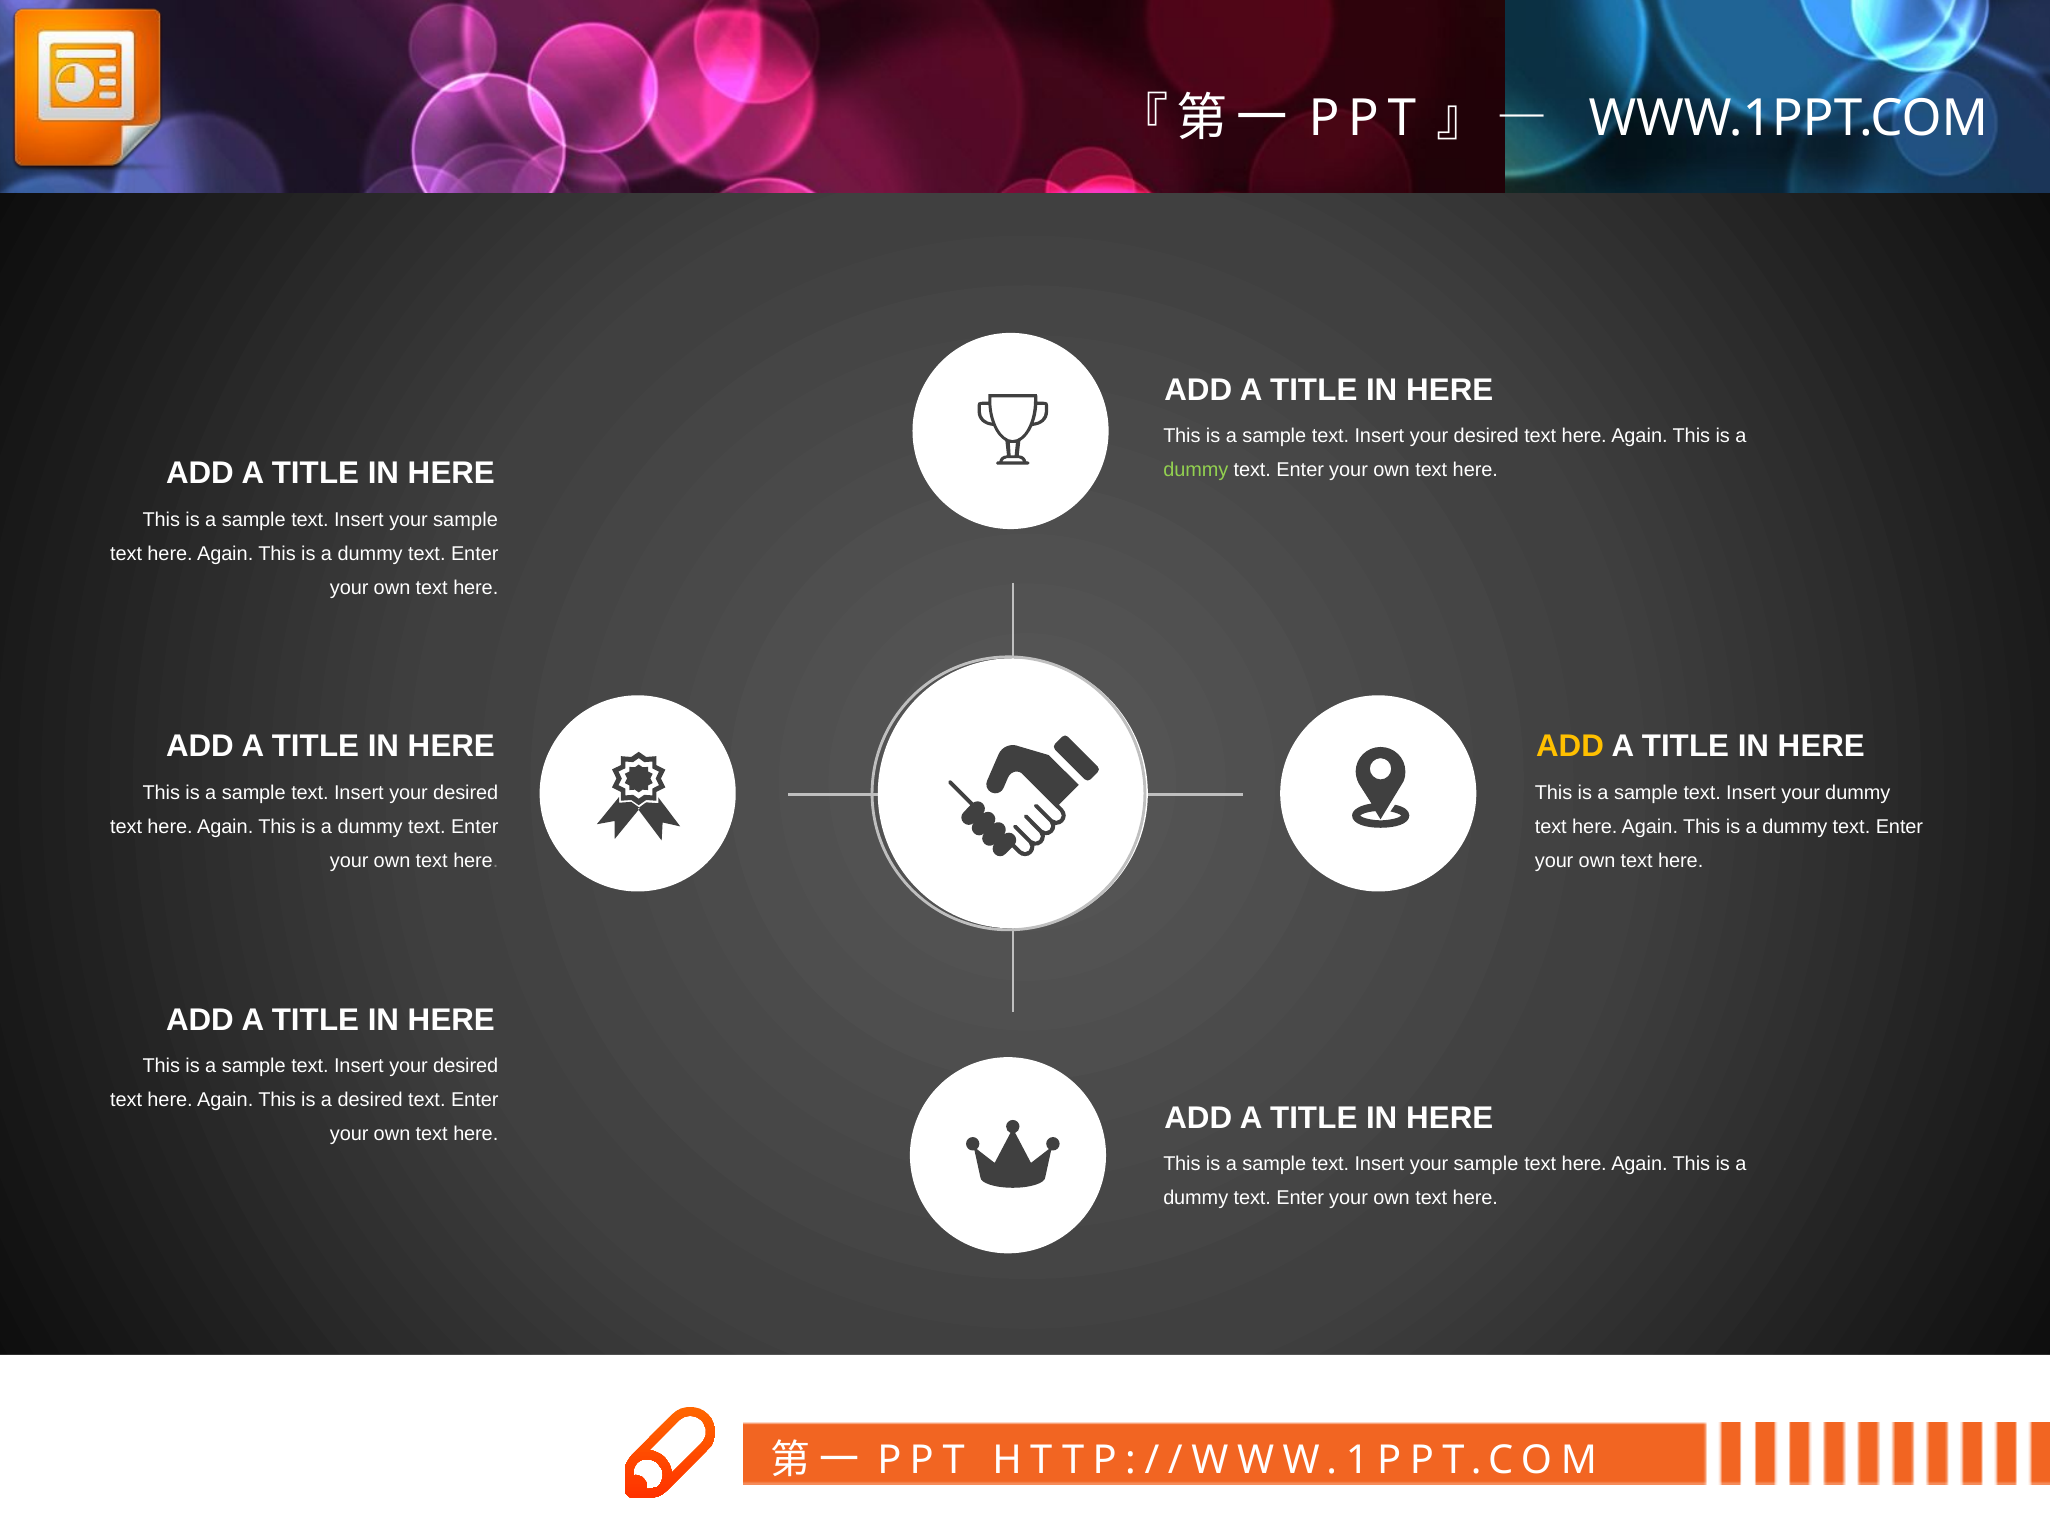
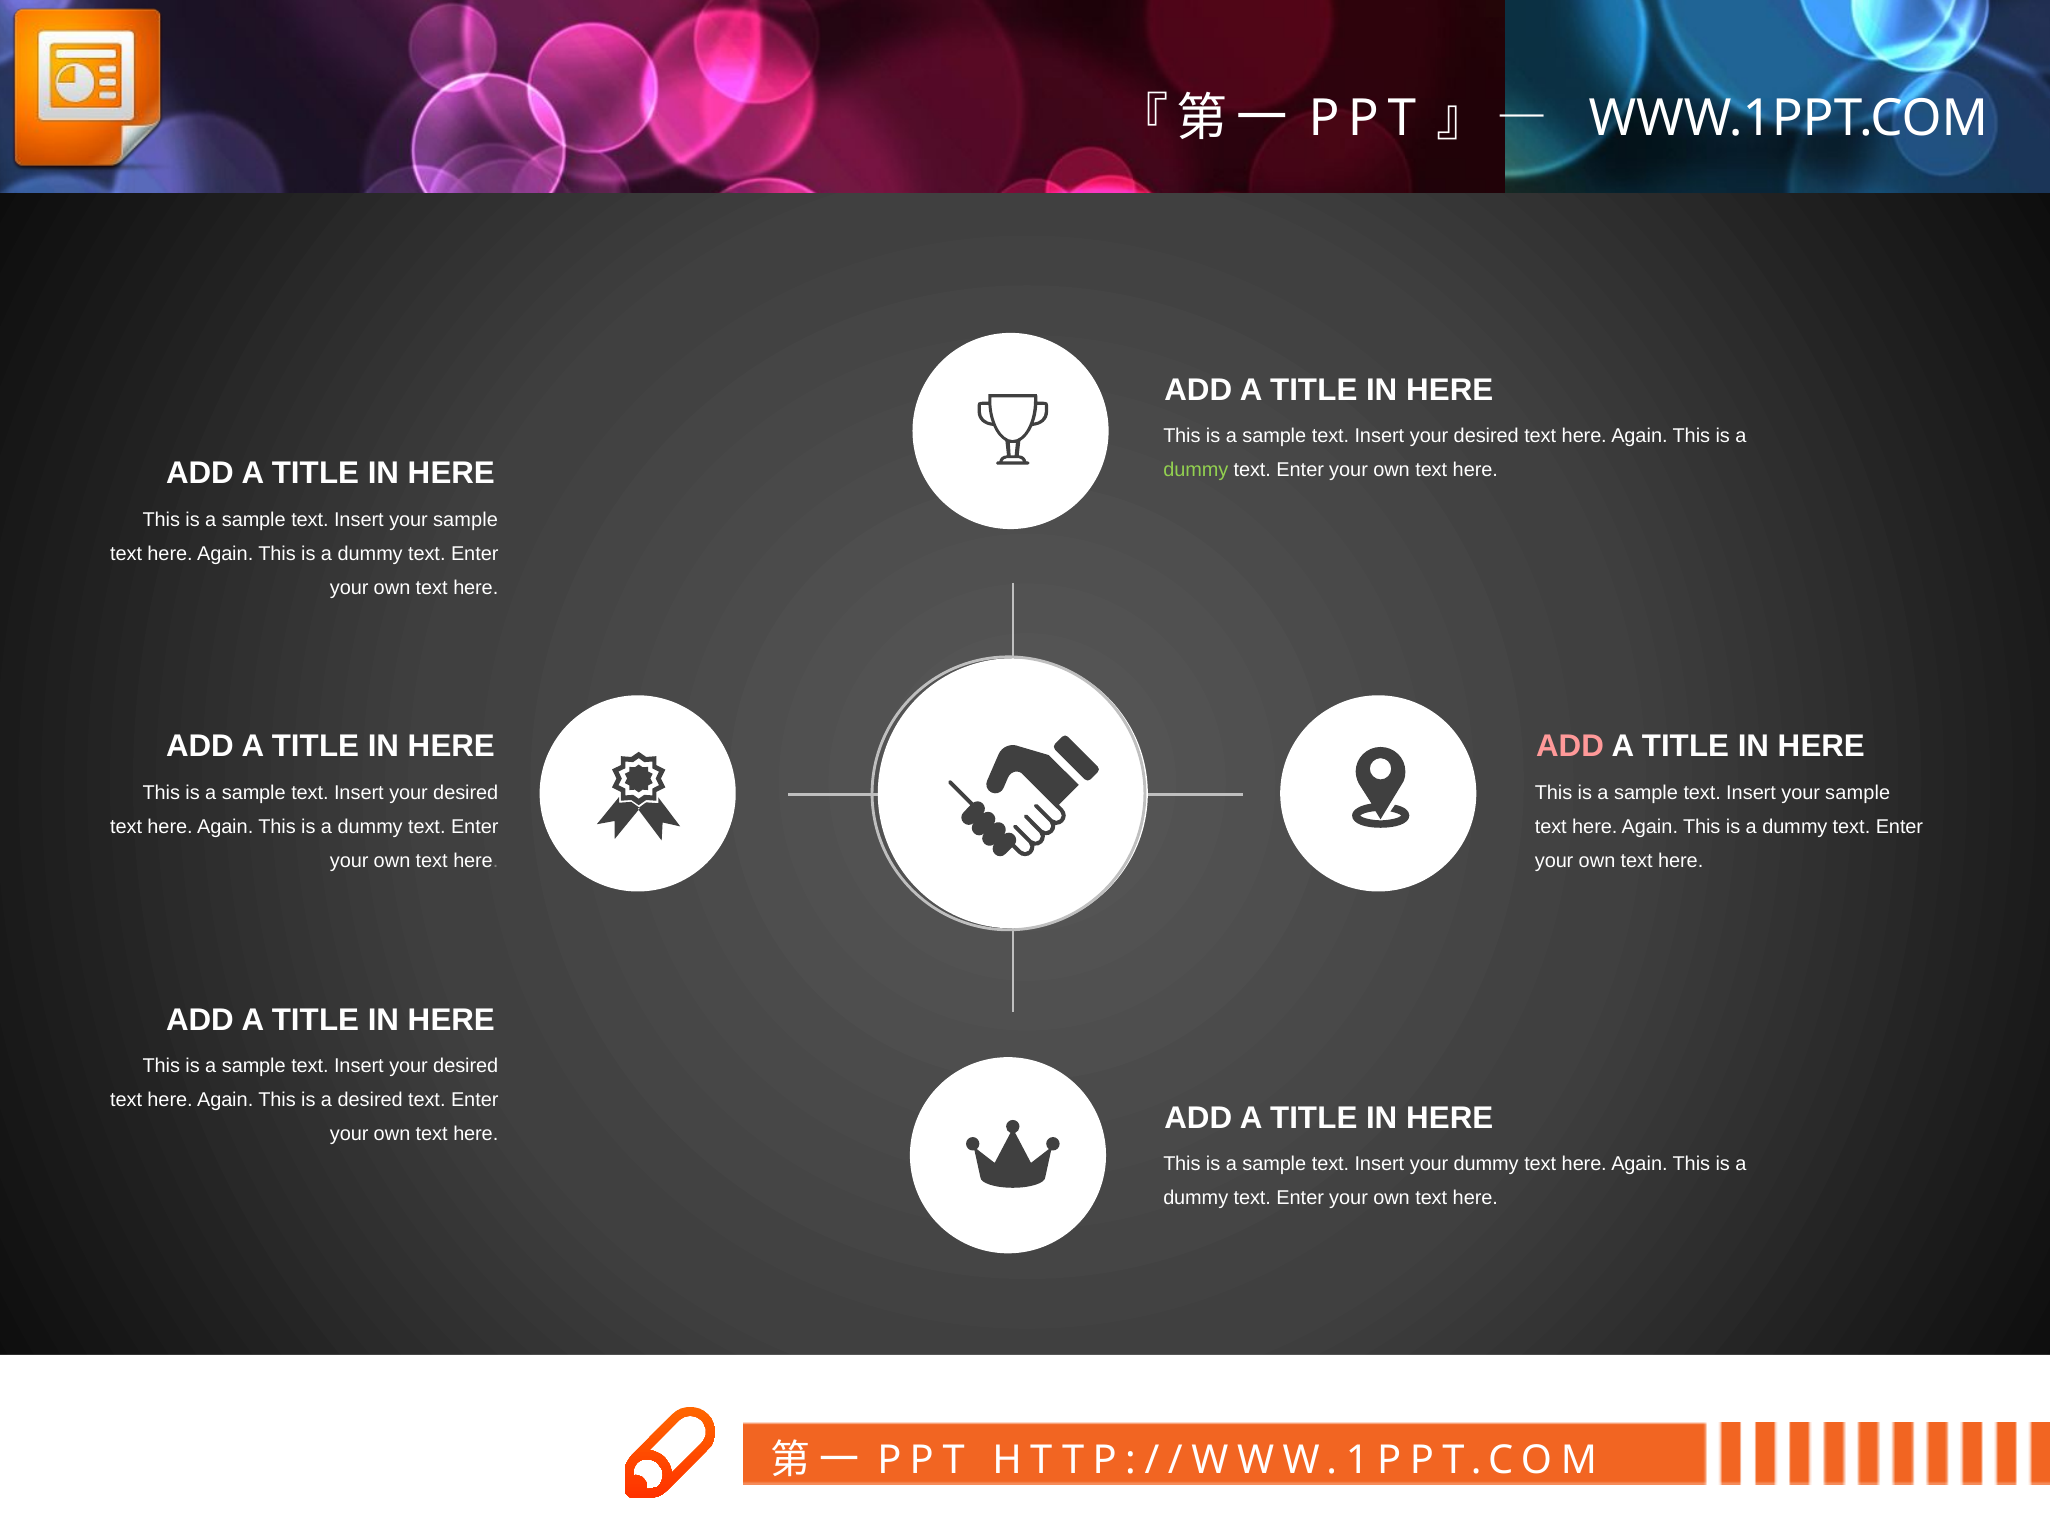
ADD at (1570, 746) colour: yellow -> pink
dummy at (1858, 792): dummy -> sample
sample at (1486, 1164): sample -> dummy
